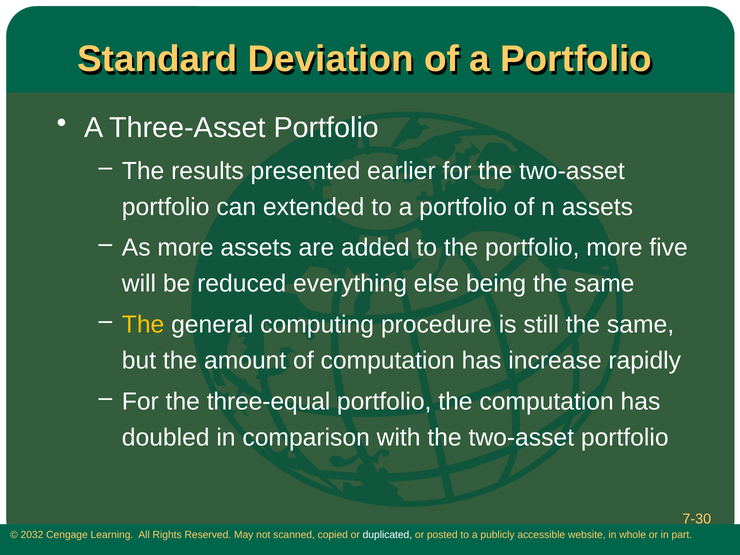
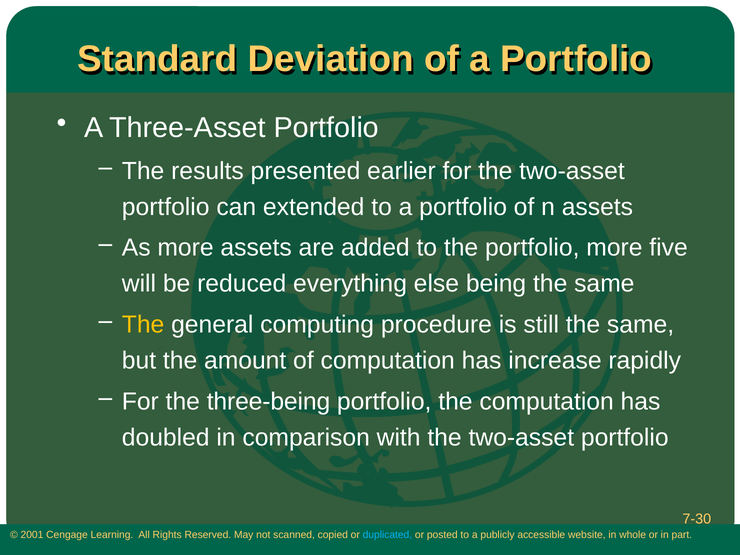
three-equal: three-equal -> three-being
2032: 2032 -> 2001
duplicated colour: white -> light blue
